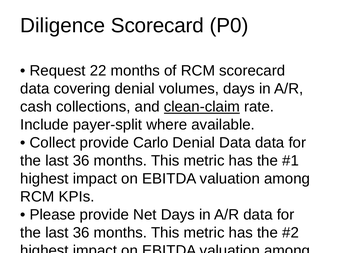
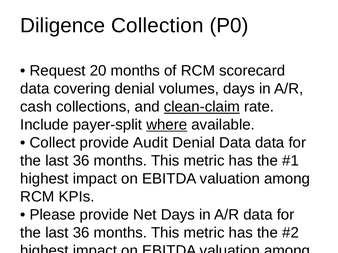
Diligence Scorecard: Scorecard -> Collection
22: 22 -> 20
where underline: none -> present
Carlo: Carlo -> Audit
